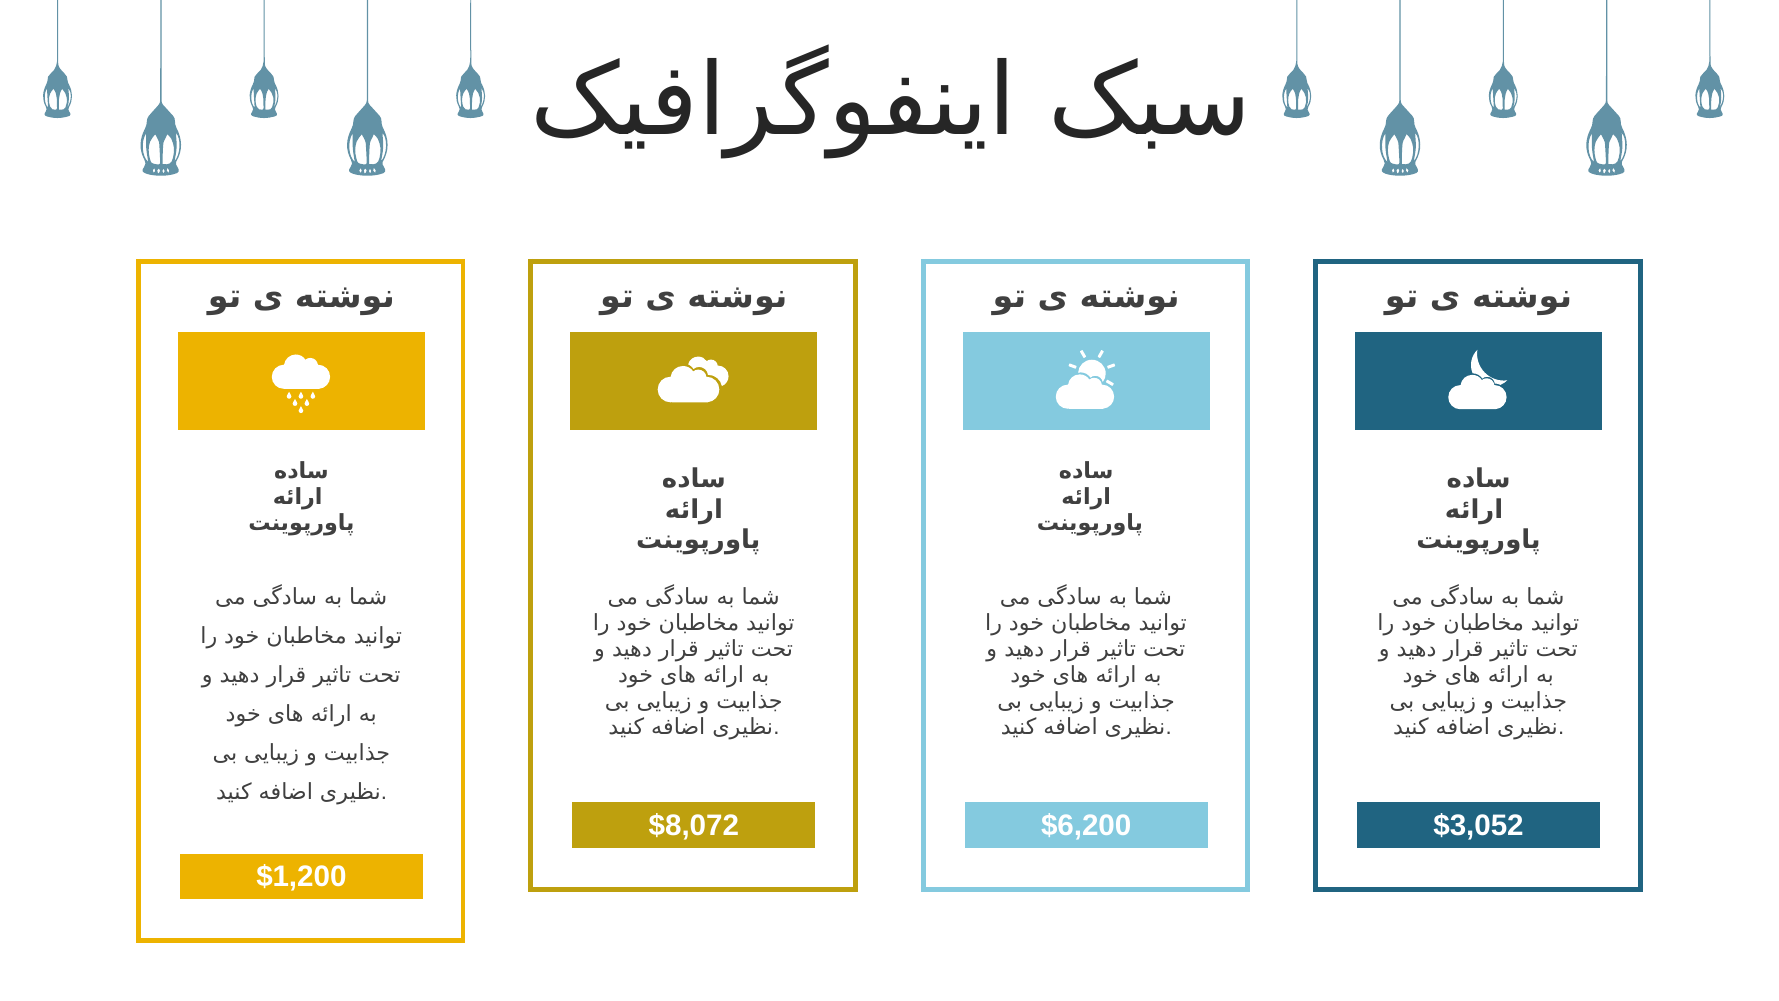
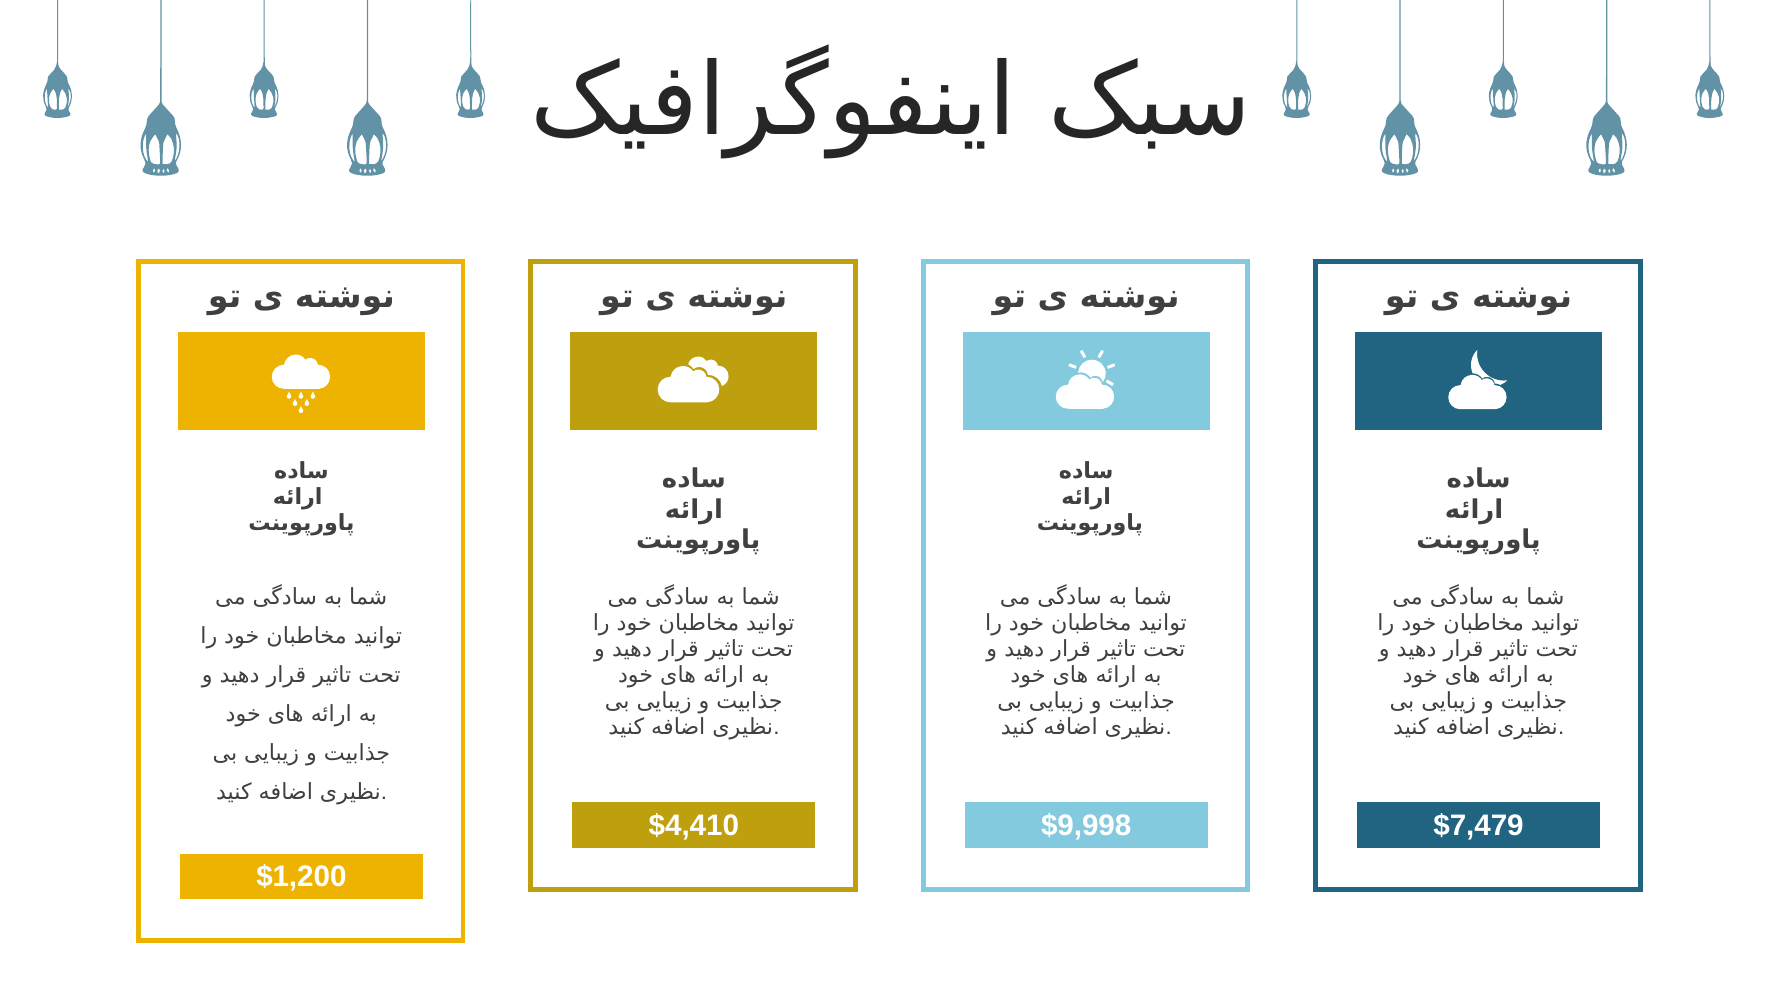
$8,072: $8,072 -> $4,410
$6,200: $6,200 -> $9,998
$3,052: $3,052 -> $7,479
